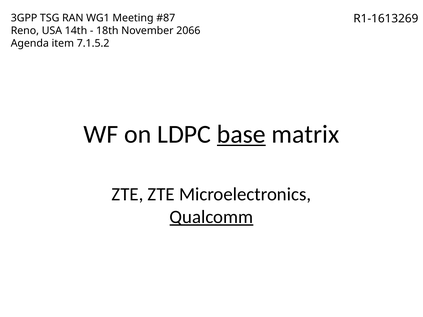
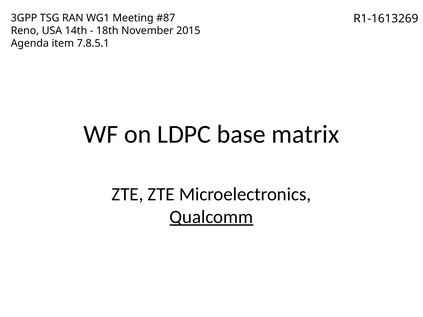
2066: 2066 -> 2015
7.1.5.2: 7.1.5.2 -> 7.8.5.1
base underline: present -> none
